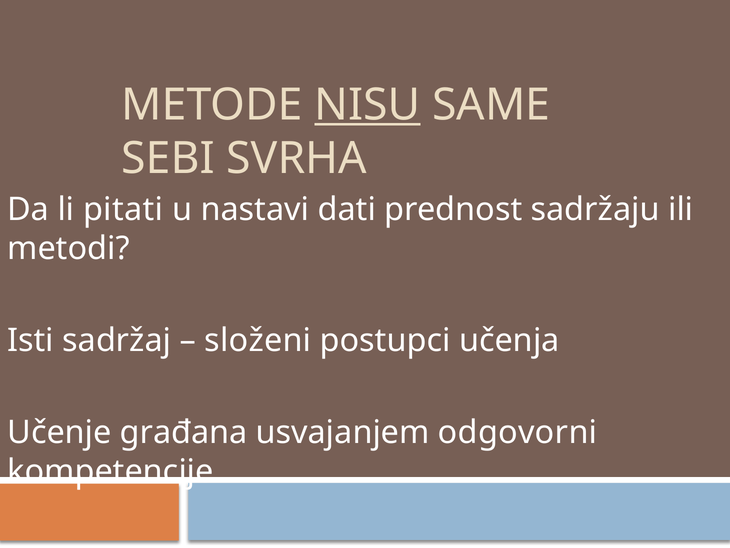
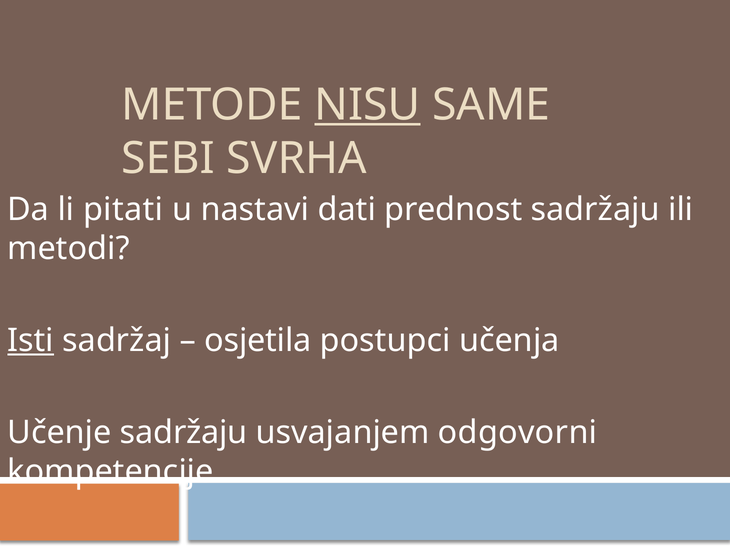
Isti underline: none -> present
složeni: složeni -> osjetila
Učenje građana: građana -> sadržaju
